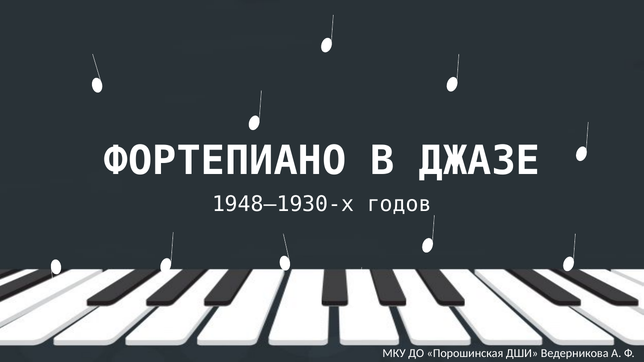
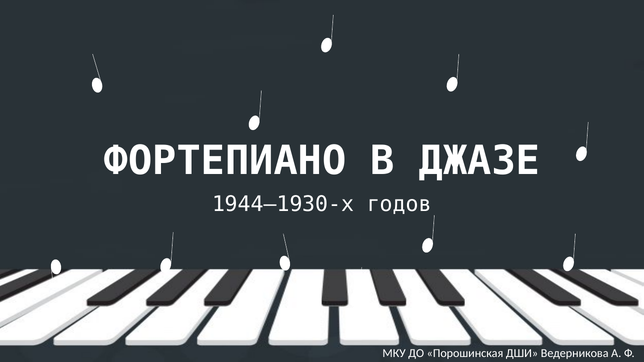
1948–1930-х: 1948–1930-х -> 1944–1930-х
